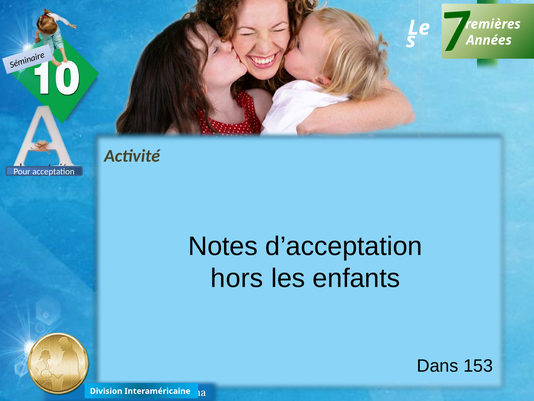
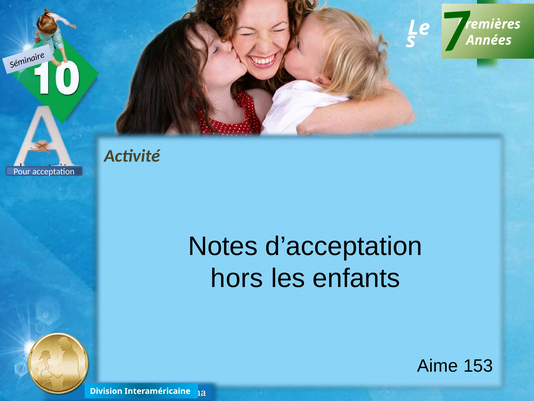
Dans: Dans -> Aime
